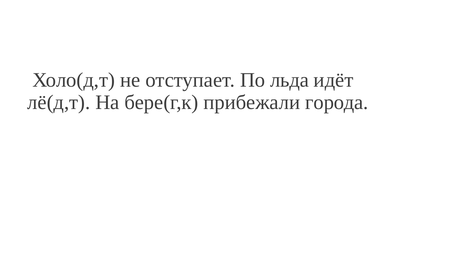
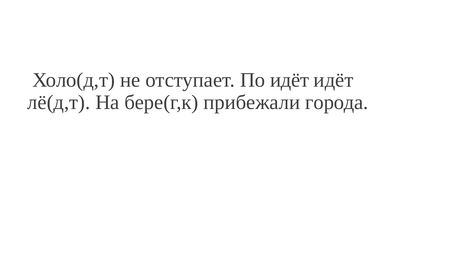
По льда: льда -> идёт
